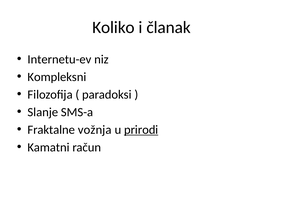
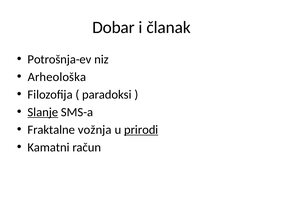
Koliko: Koliko -> Dobar
Internetu-ev: Internetu-ev -> Potrošnja-ev
Kompleksni: Kompleksni -> Arheološka
Slanje underline: none -> present
